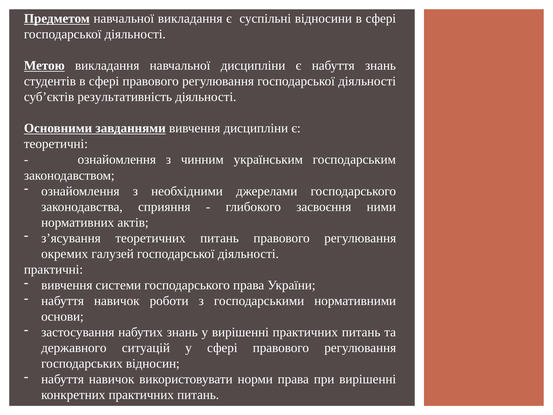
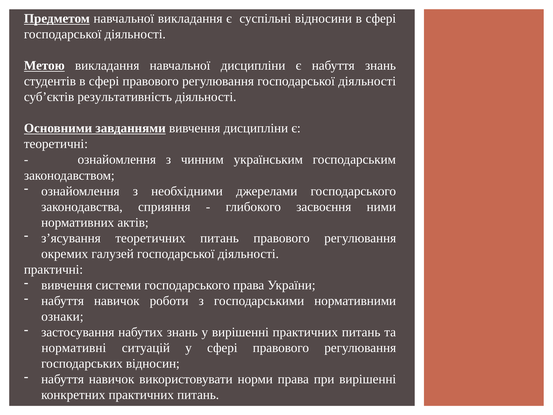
основи: основи -> ознаки
державного: державного -> нормативні
